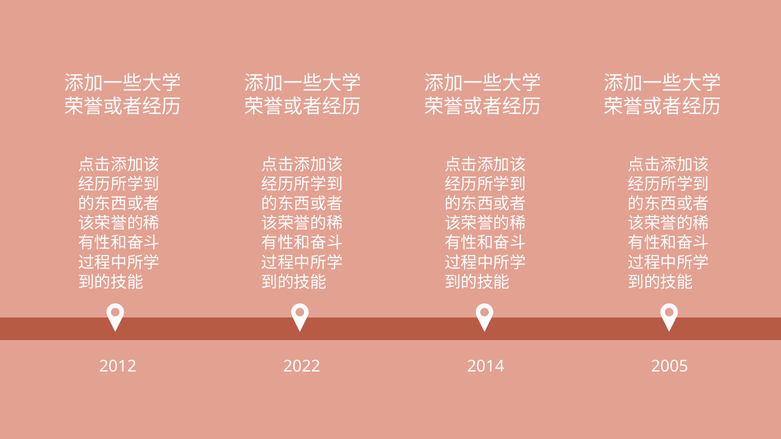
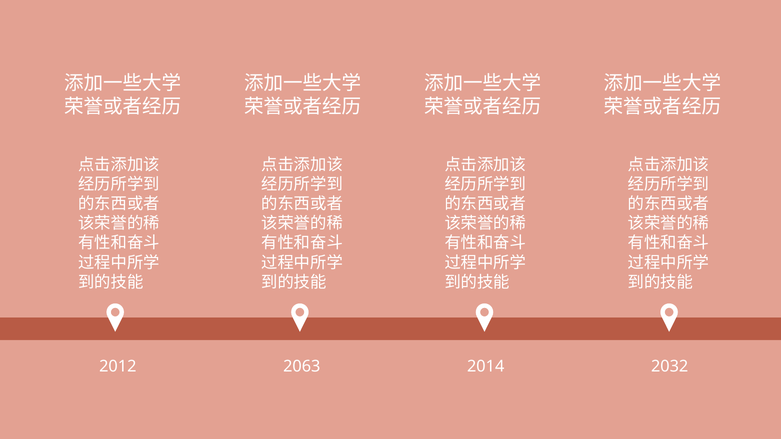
2022: 2022 -> 2063
2005: 2005 -> 2032
